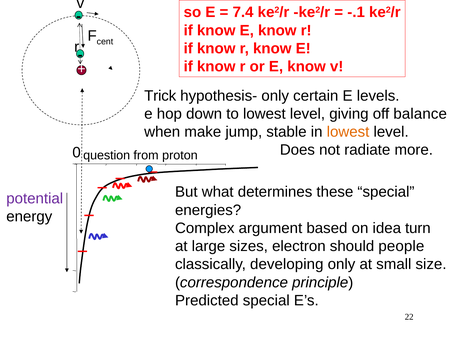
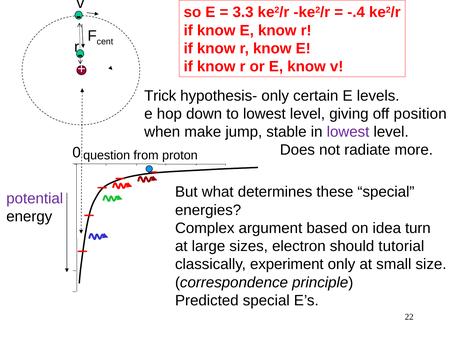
7.4: 7.4 -> 3.3
-.1: -.1 -> -.4
balance: balance -> position
lowest at (348, 132) colour: orange -> purple
people: people -> tutorial
developing: developing -> experiment
